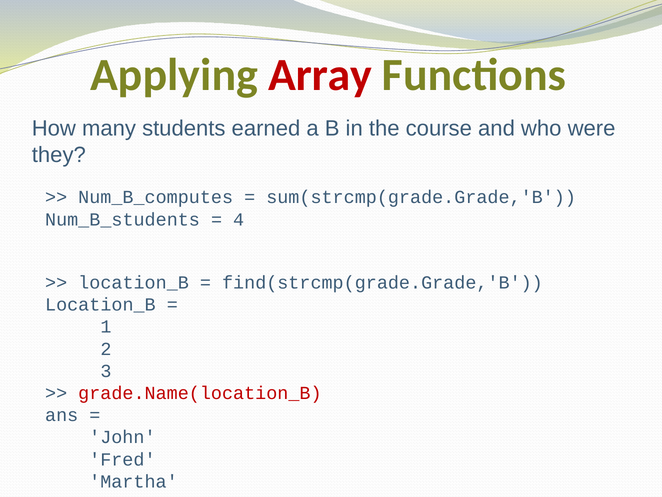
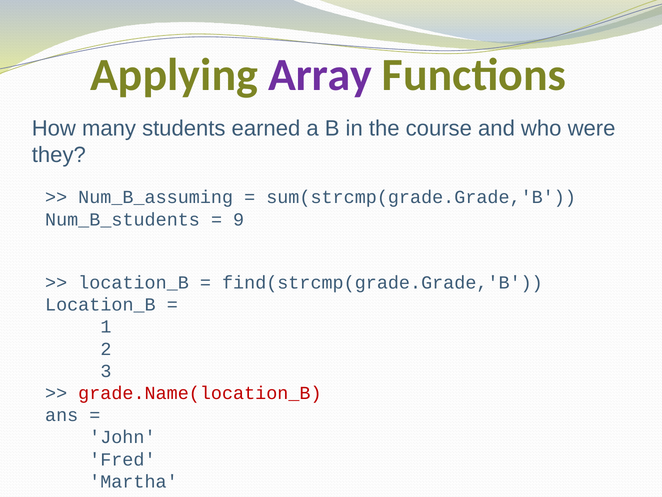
Array colour: red -> purple
Num_B_computes: Num_B_computes -> Num_B_assuming
4: 4 -> 9
